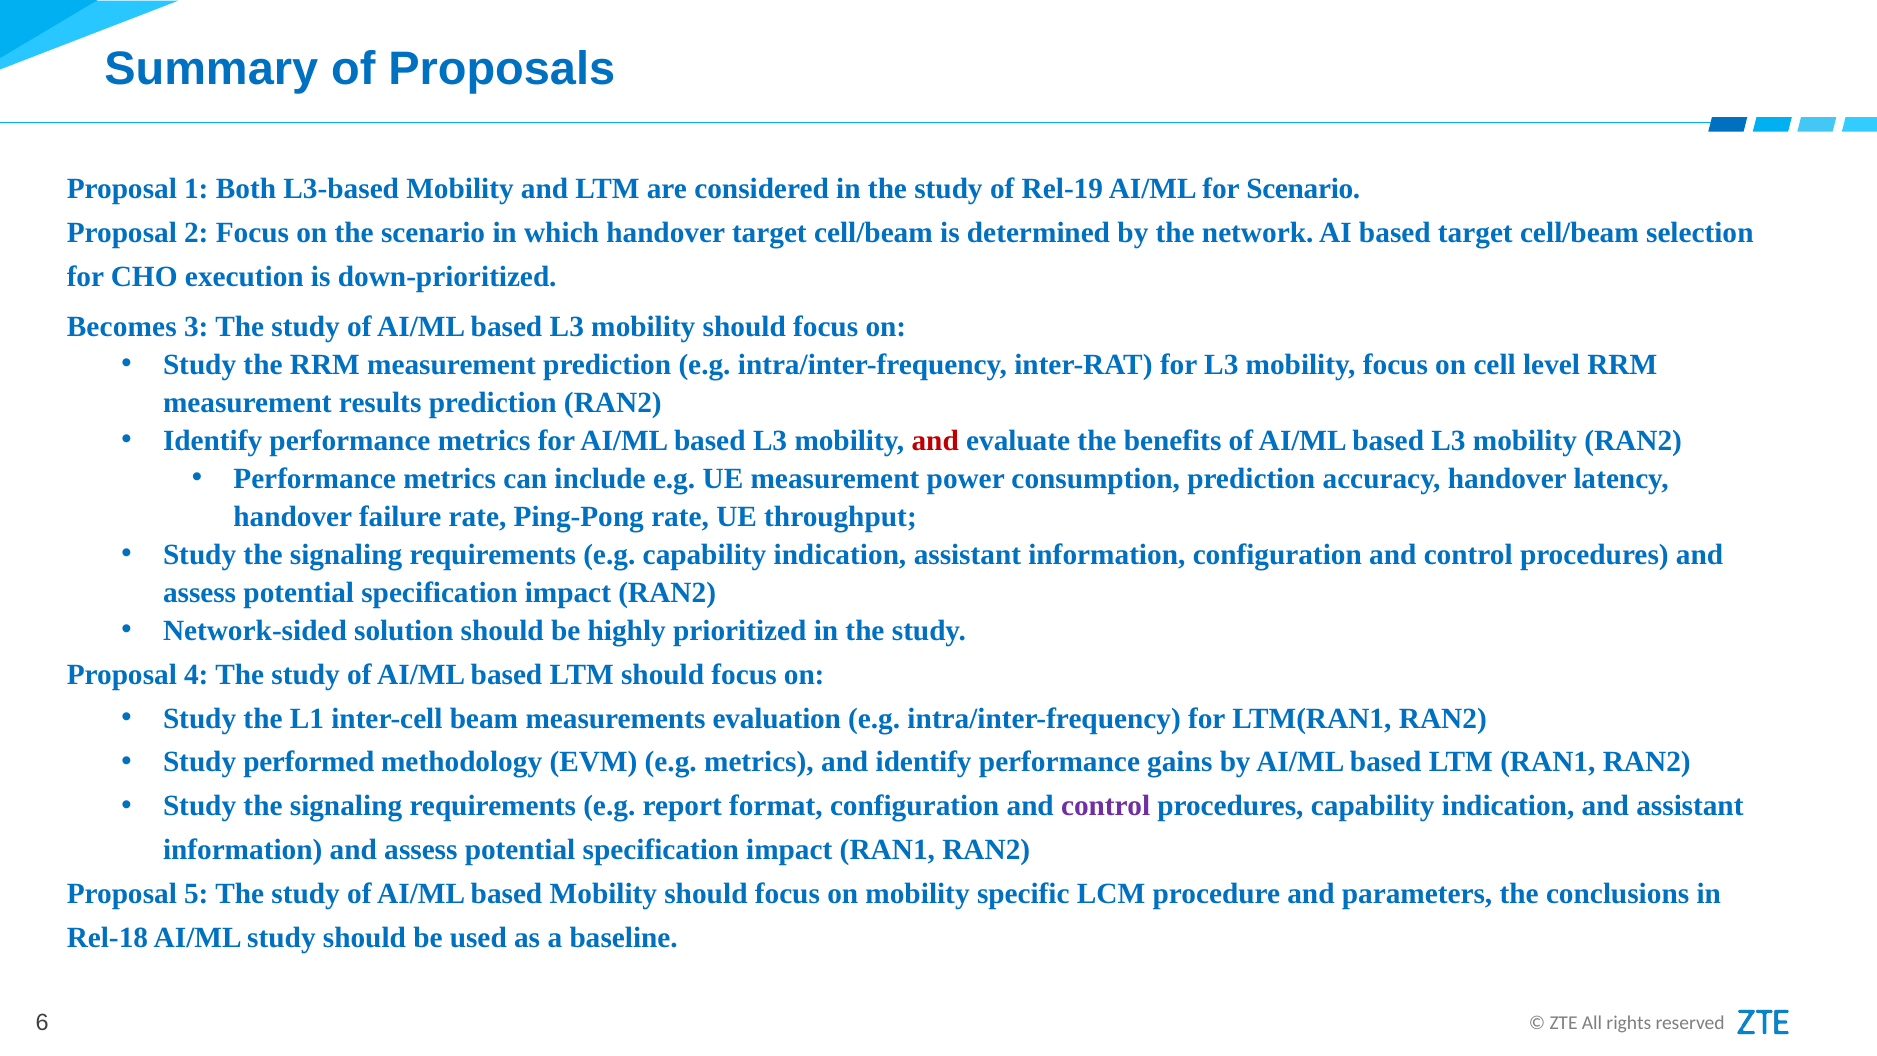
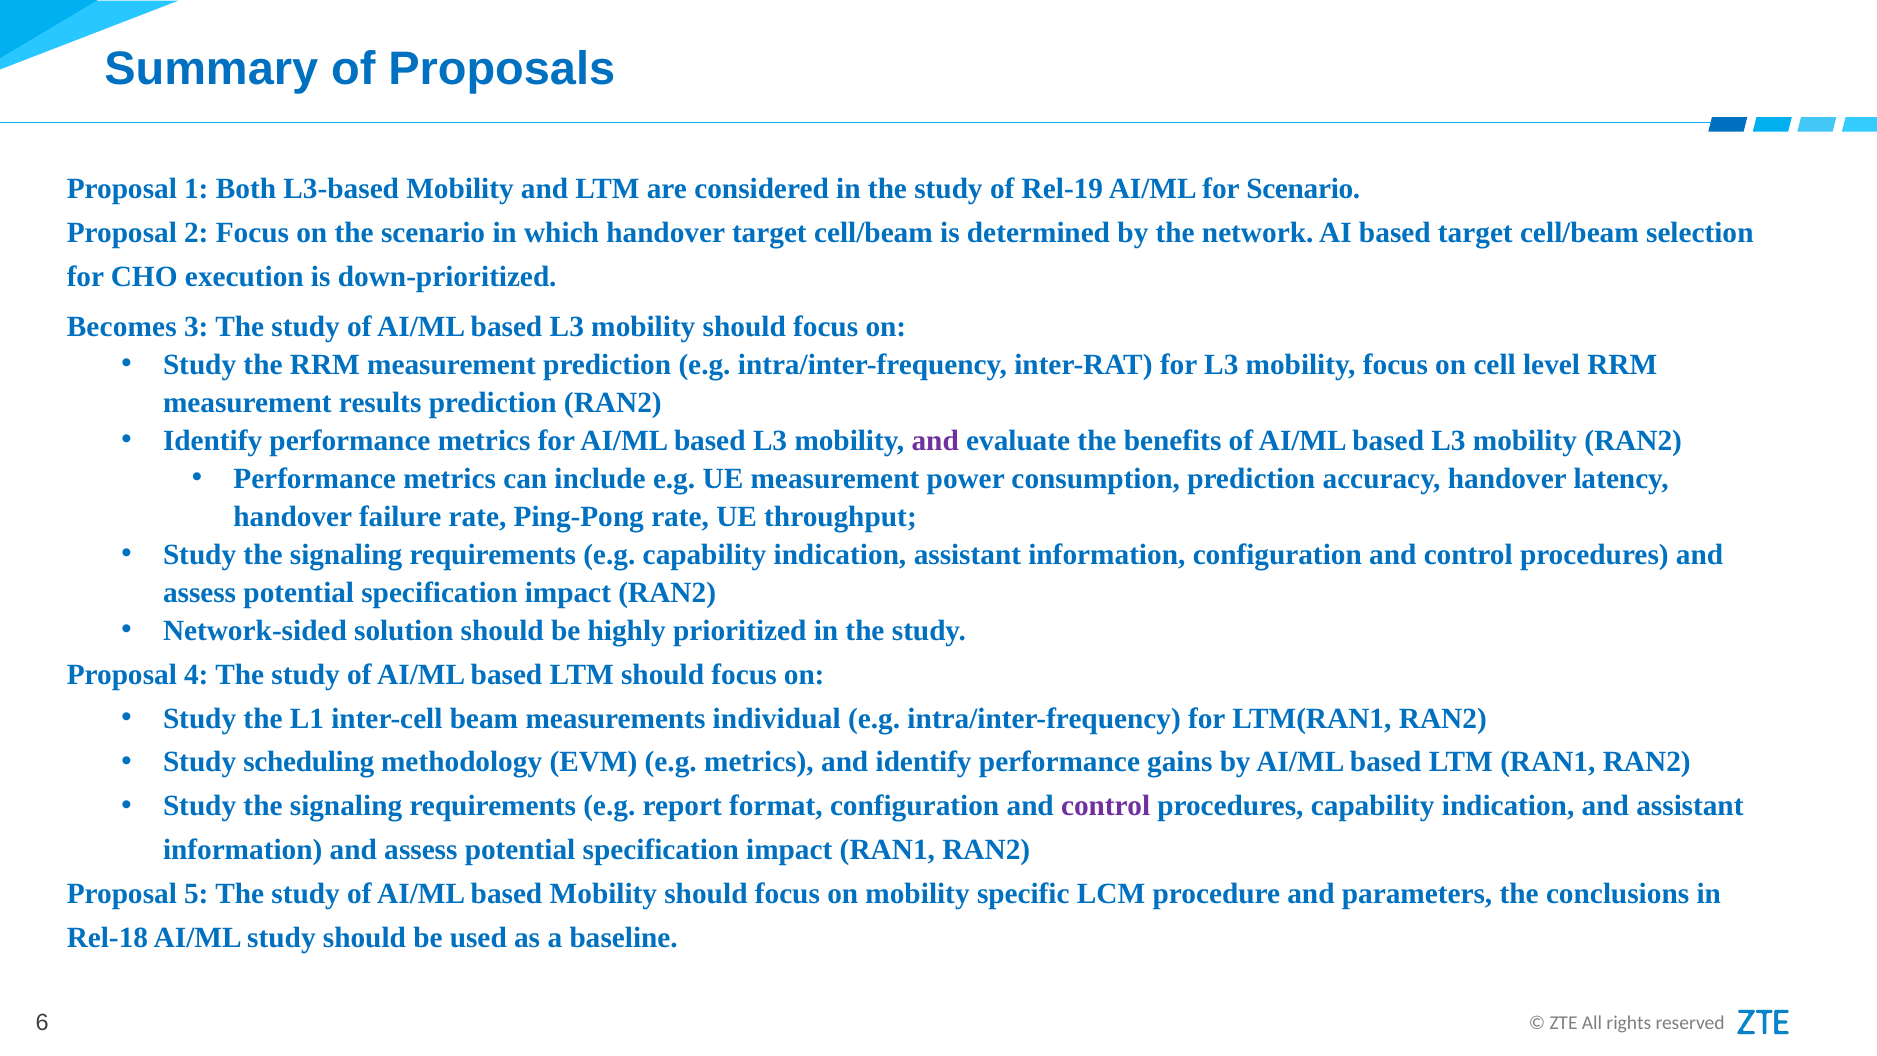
and at (935, 440) colour: red -> purple
evaluation: evaluation -> individual
performed: performed -> scheduling
